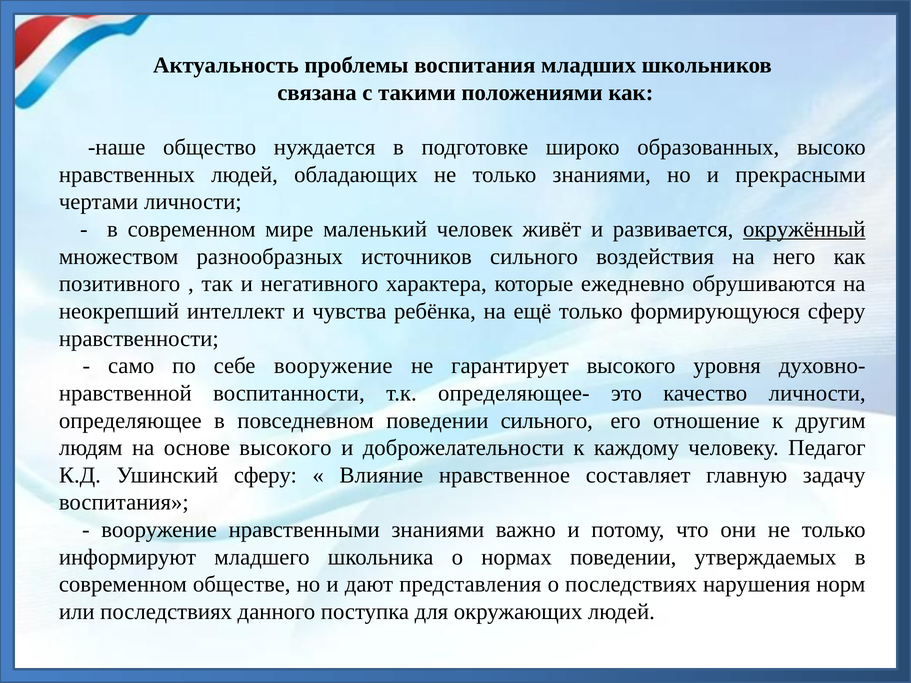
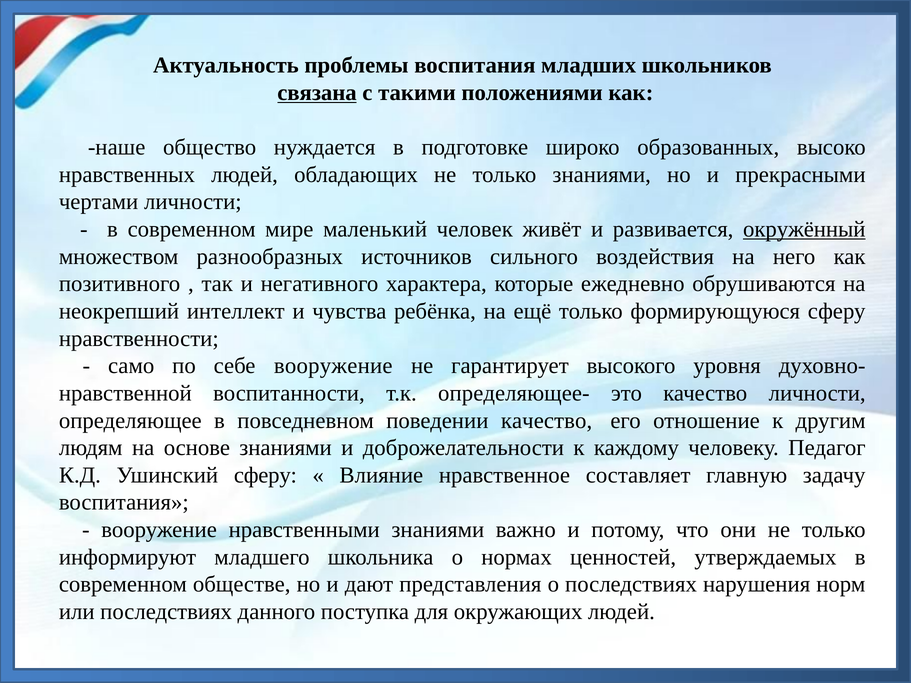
связана underline: none -> present
поведении сильного: сильного -> качество
основе высокого: высокого -> знаниями
нормах поведении: поведении -> ценностей
